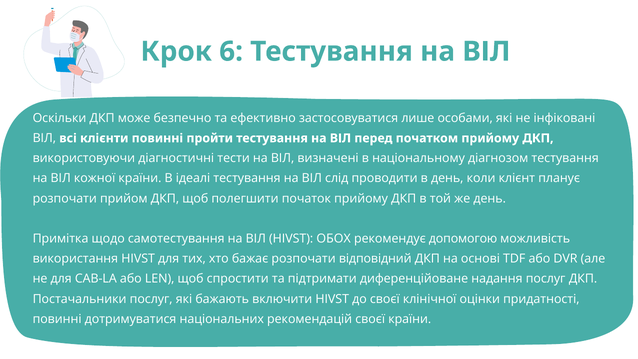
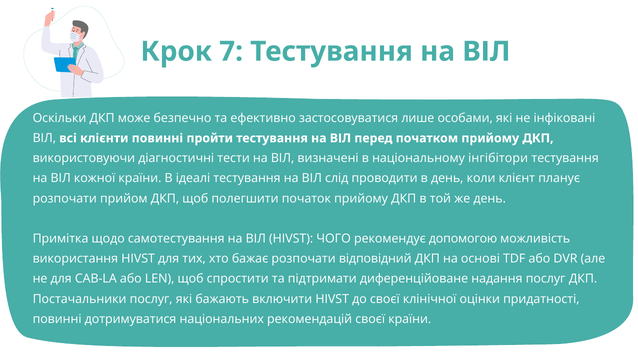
6: 6 -> 7
діагнозом: діагнозом -> інгібітори
ОБОХ: ОБОХ -> ЧОГО
